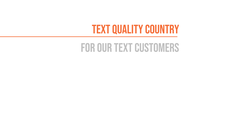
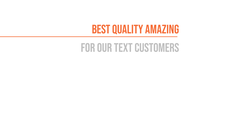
TEXT at (101, 30): TEXT -> BEST
COUNTRY: COUNTRY -> AMAZING
